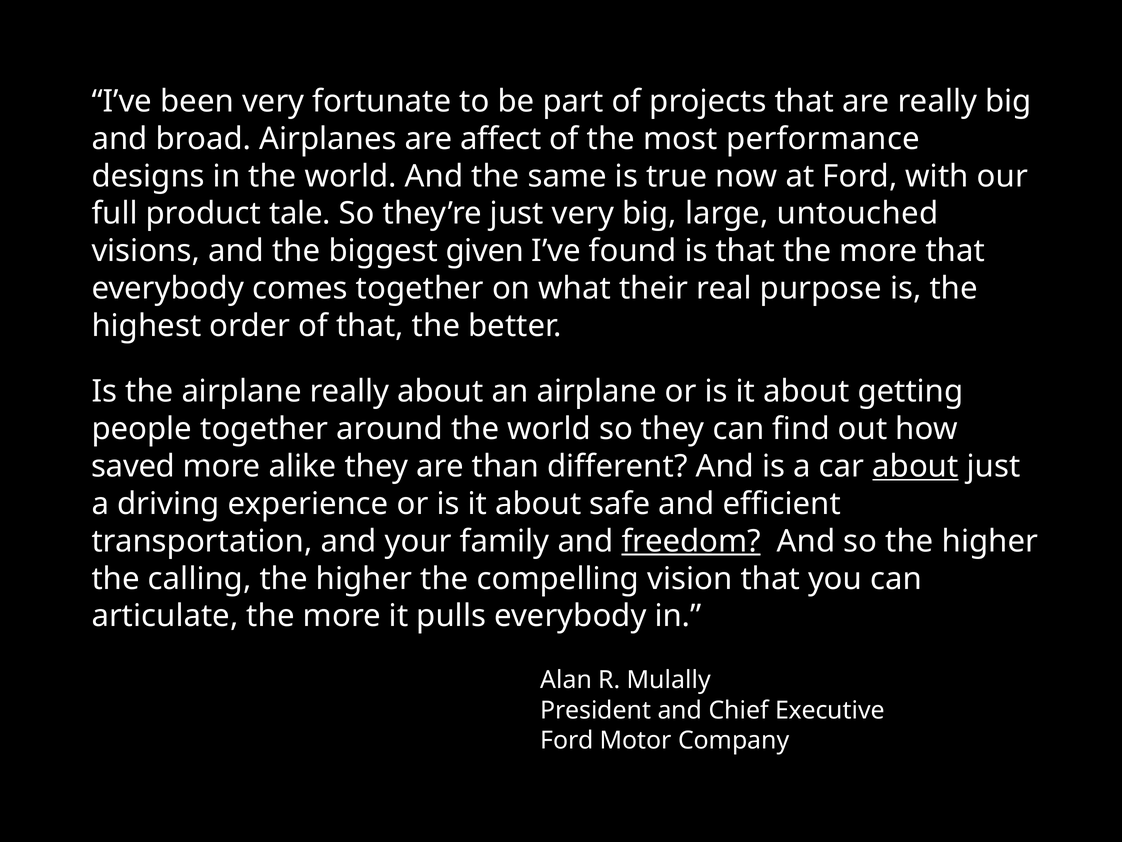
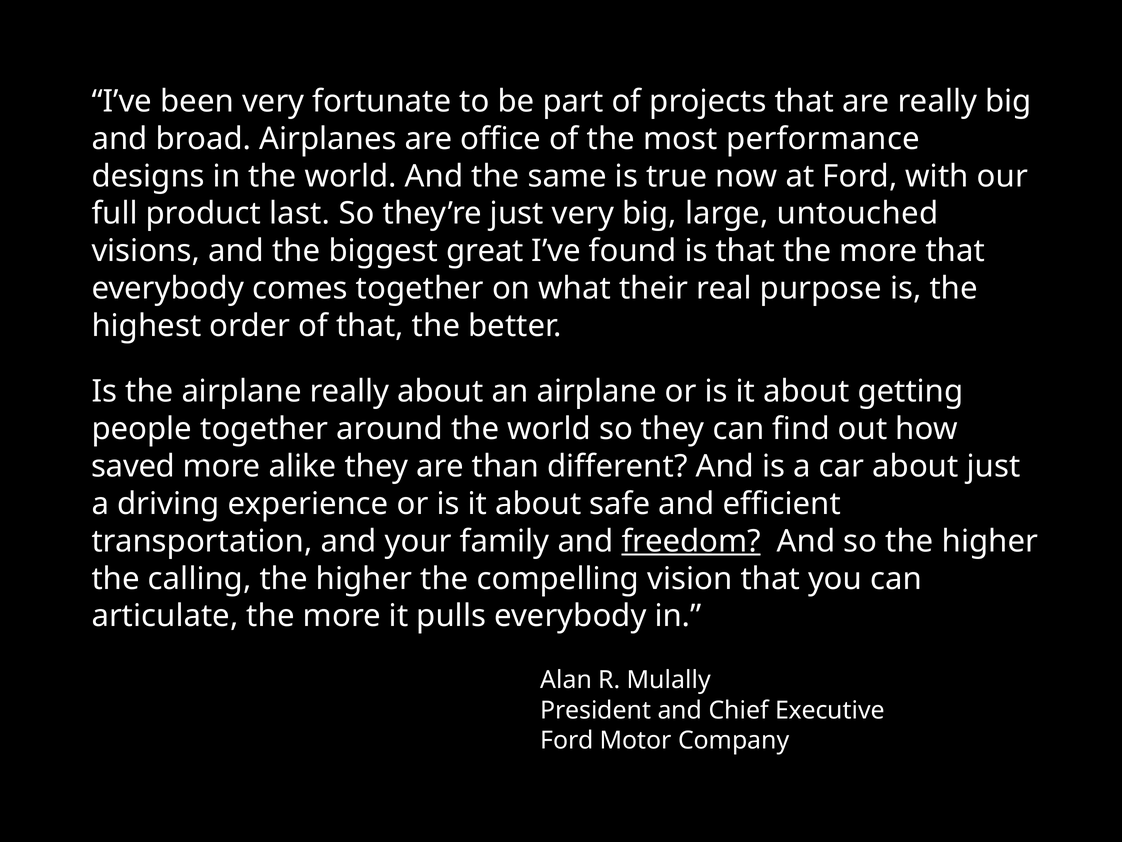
affect: affect -> office
tale: tale -> last
given: given -> great
about at (915, 466) underline: present -> none
